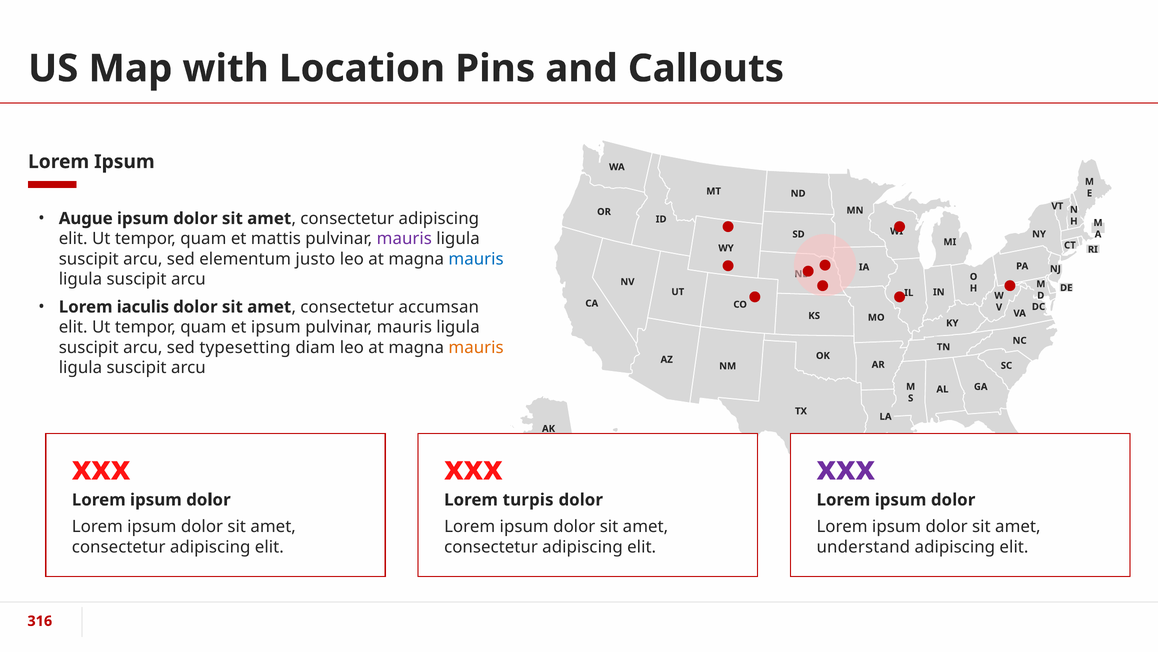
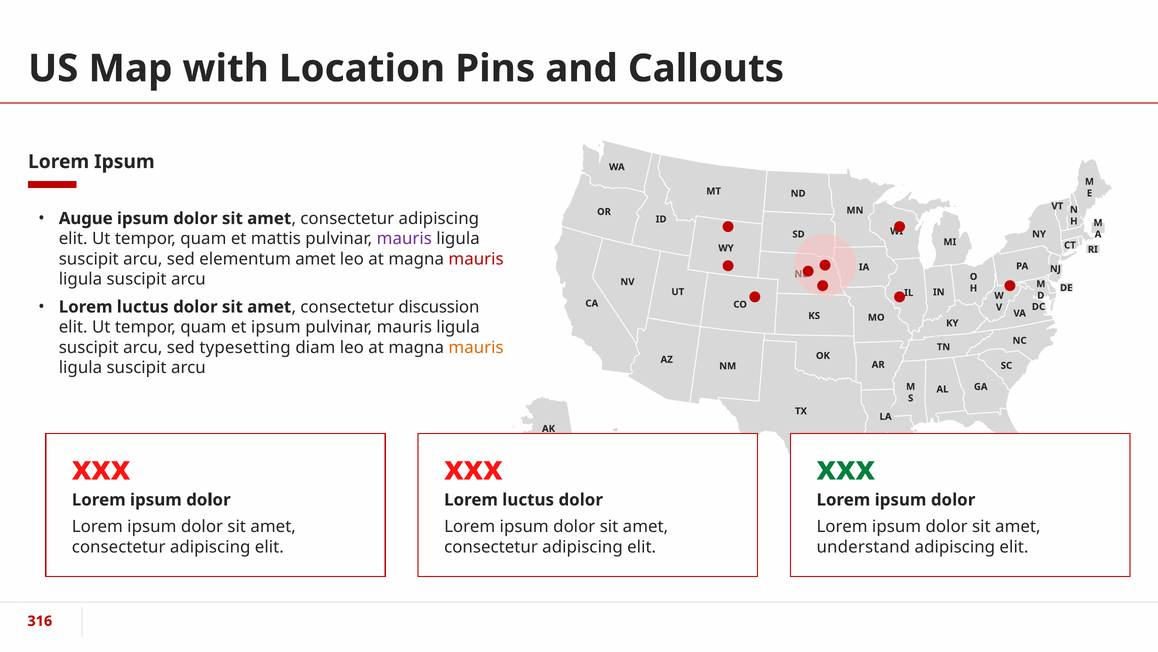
elementum justo: justo -> amet
mauris at (476, 259) colour: blue -> red
iaculis at (143, 307): iaculis -> luctus
accumsan: accumsan -> discussion
xxx at (846, 468) colour: purple -> green
turpis at (528, 499): turpis -> luctus
